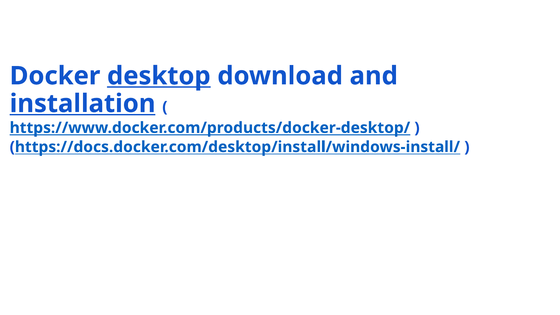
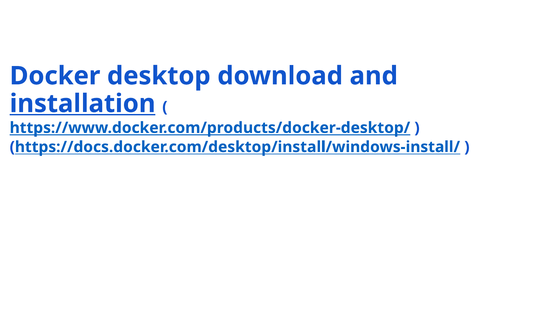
desktop underline: present -> none
